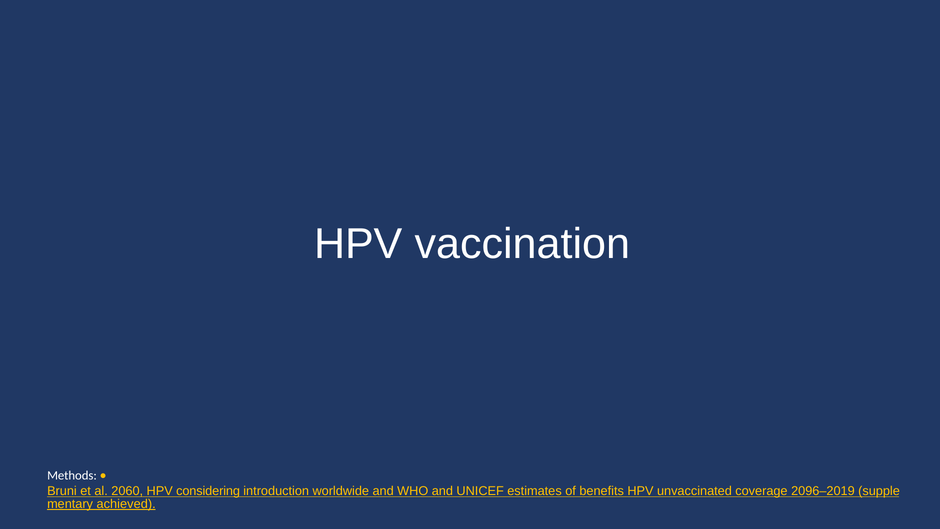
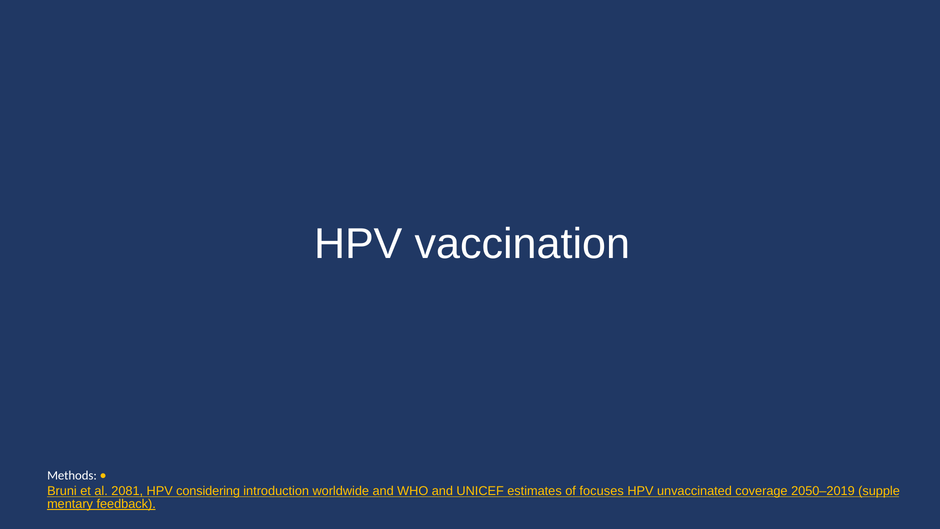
2060: 2060 -> 2081
benefits: benefits -> focuses
2096–2019: 2096–2019 -> 2050–2019
achieved: achieved -> feedback
